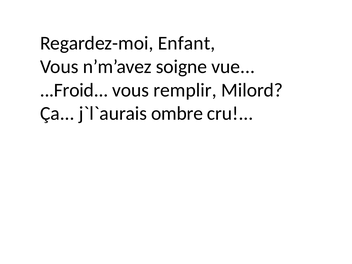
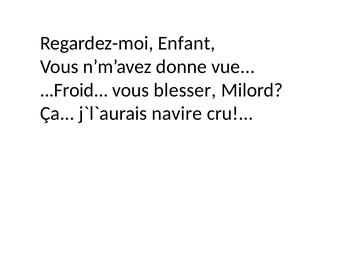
soigne: soigne -> donne
remplir: remplir -> blesser
ombre: ombre -> navire
